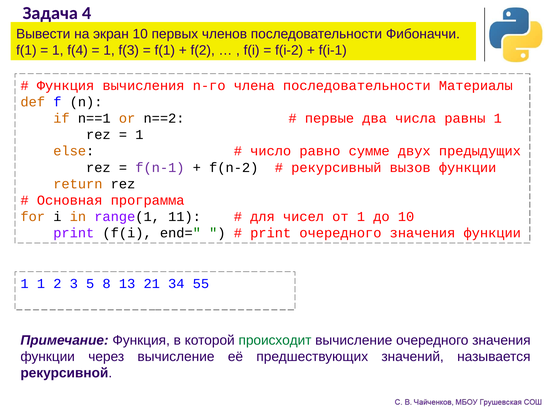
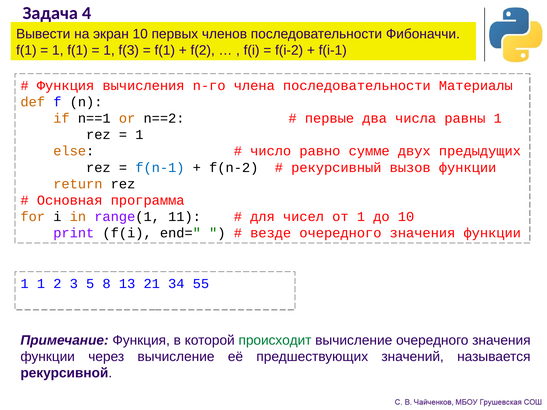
1 f(4: f(4 -> f(1
f(n-1 colour: purple -> blue
print at (271, 233): print -> везде
